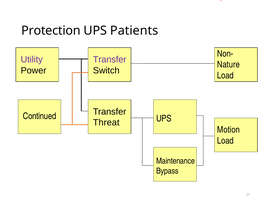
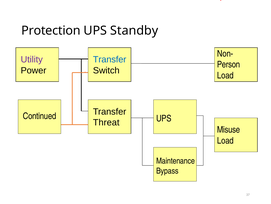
Patients: Patients -> Standby
Transfer at (110, 59) colour: purple -> blue
Nature: Nature -> Person
Motion: Motion -> Misuse
